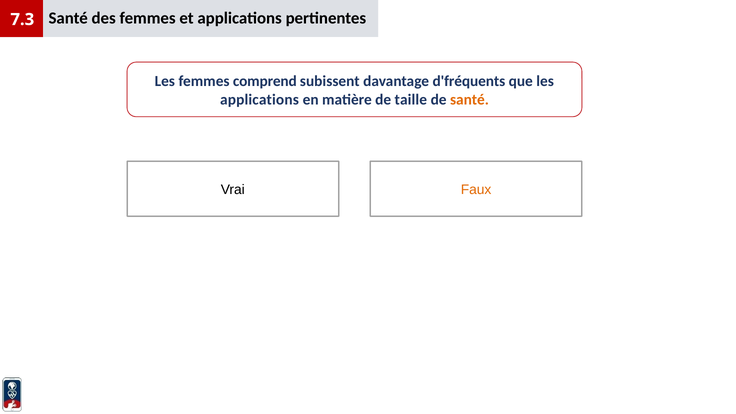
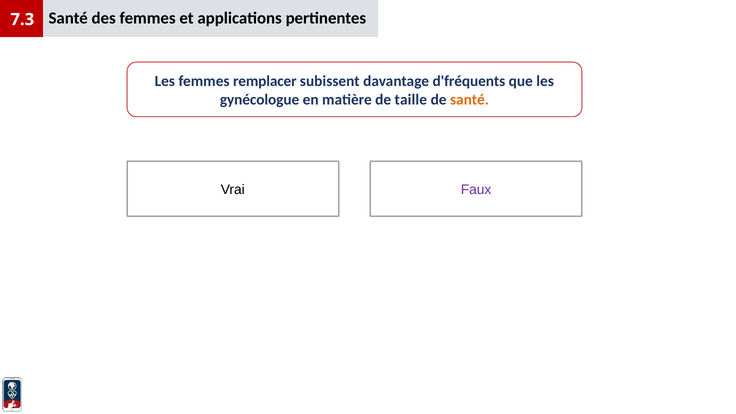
comprend: comprend -> remplacer
applications at (259, 100): applications -> gynécologue
Faux colour: orange -> purple
